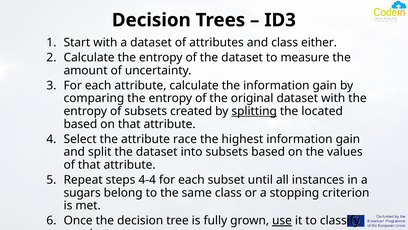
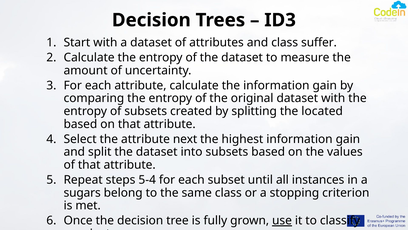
either: either -> suffer
splitting underline: present -> none
race: race -> next
4-4: 4-4 -> 5-4
